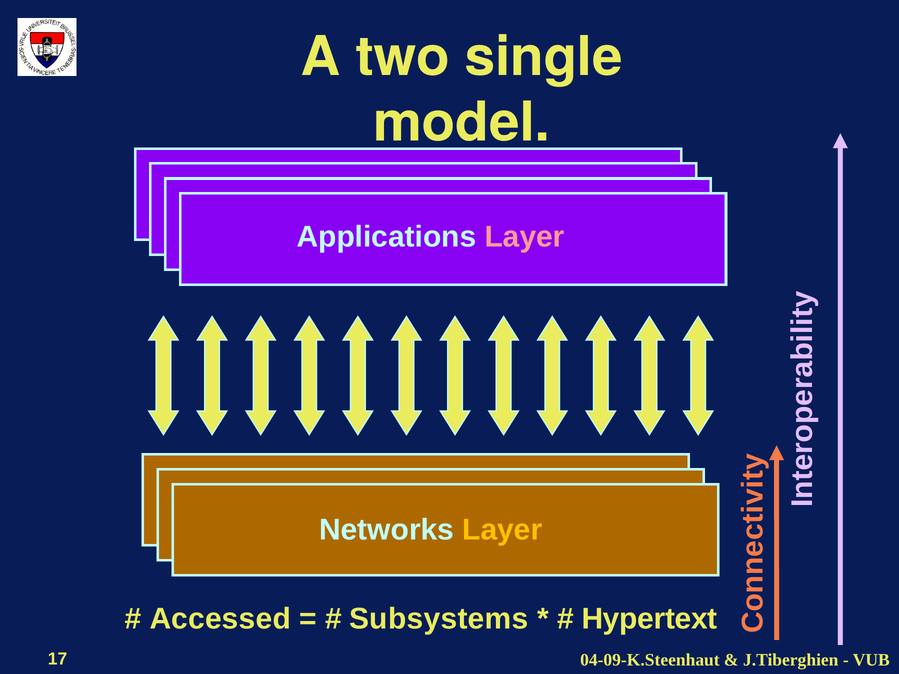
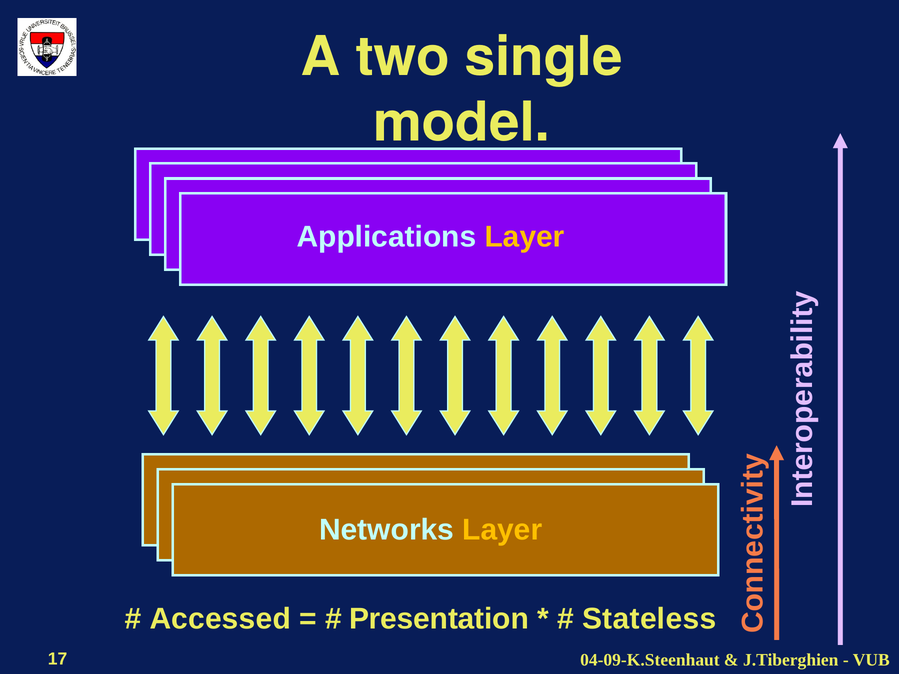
Layer at (525, 237) colour: pink -> yellow
Subsystems: Subsystems -> Presentation
Hypertext: Hypertext -> Stateless
